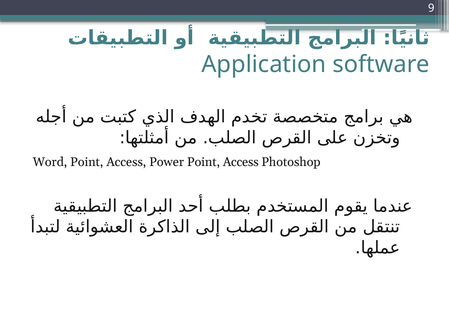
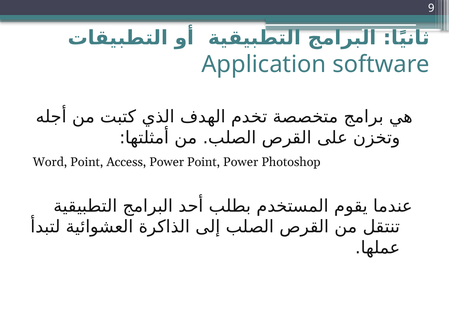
Power Point Access: Access -> Power
